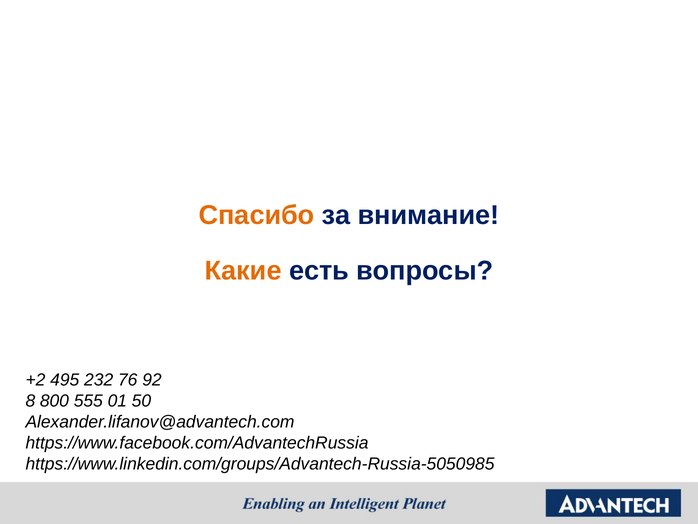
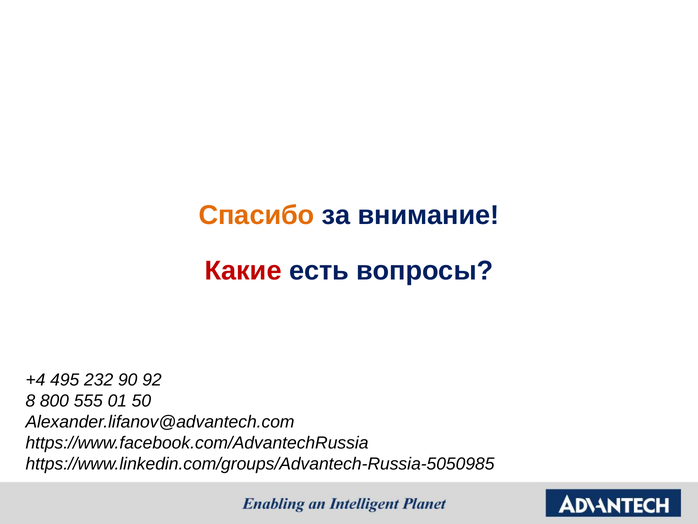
Какие colour: orange -> red
+2: +2 -> +4
76: 76 -> 90
